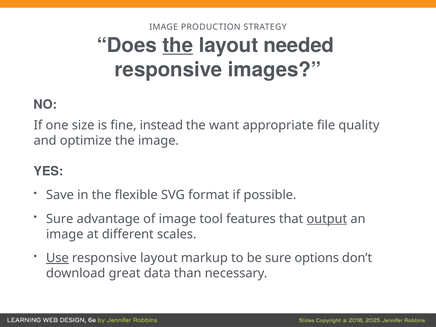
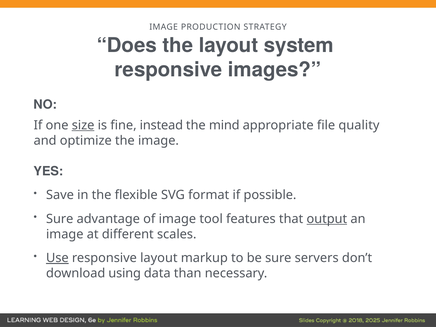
the at (178, 45) underline: present -> none
needed: needed -> system
size underline: none -> present
want: want -> mind
options: options -> servers
great: great -> using
